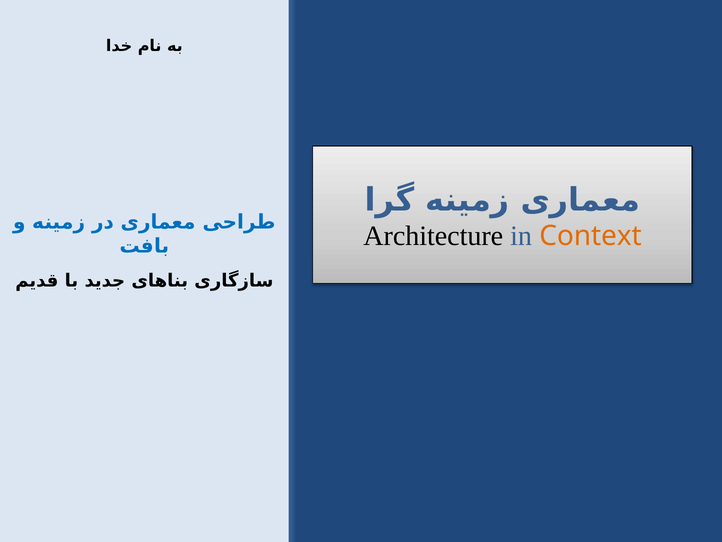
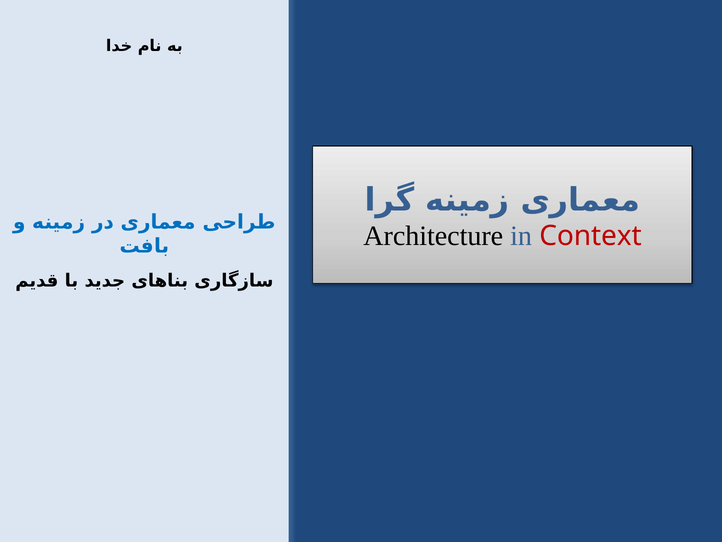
Context colour: orange -> red
